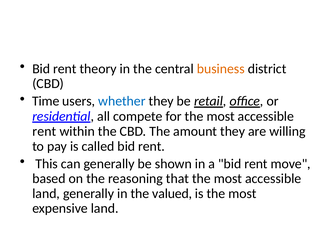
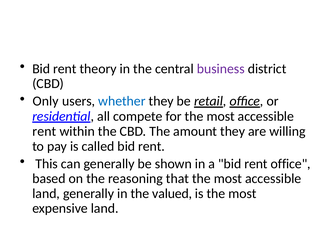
business colour: orange -> purple
Time: Time -> Only
rent move: move -> office
